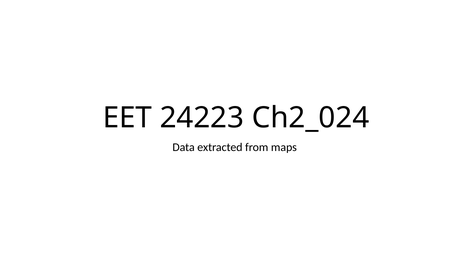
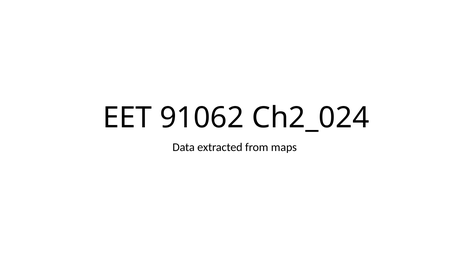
24223: 24223 -> 91062
